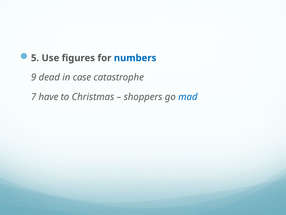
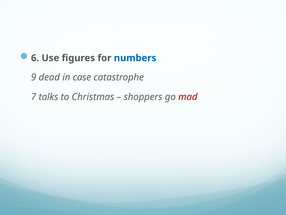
5: 5 -> 6
have: have -> talks
mad colour: blue -> red
